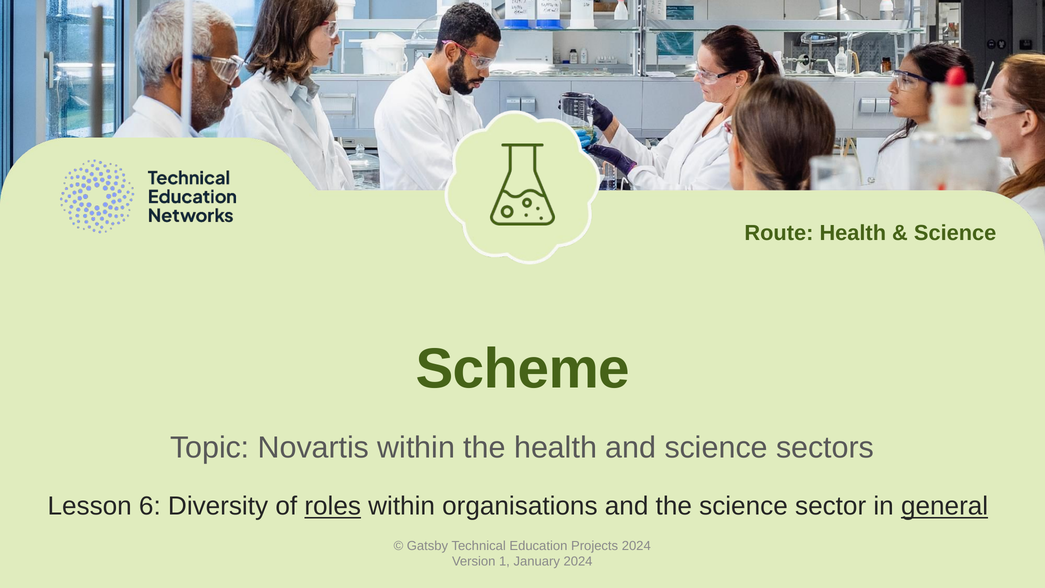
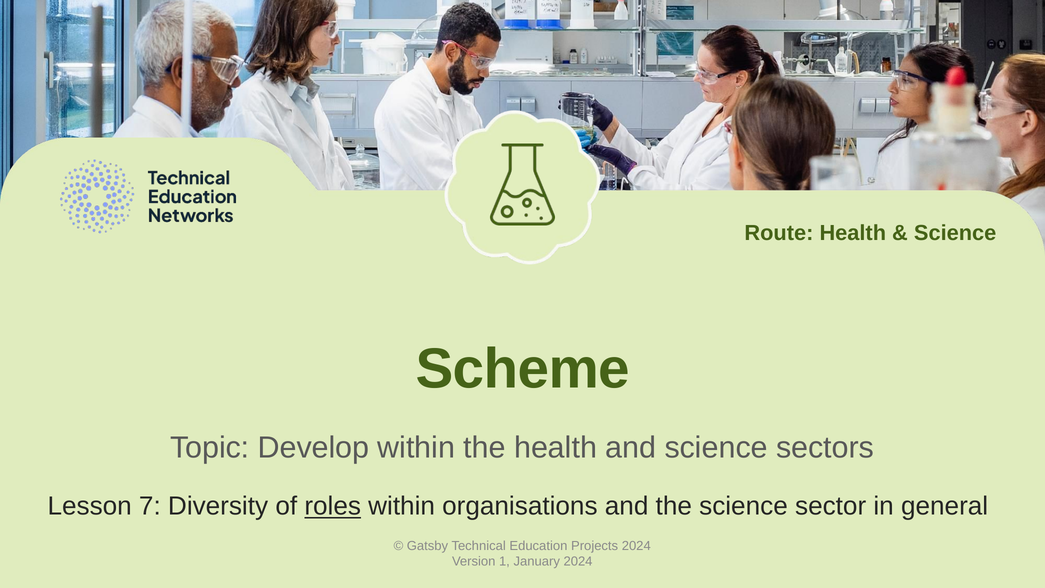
Novartis: Novartis -> Develop
6: 6 -> 7
general underline: present -> none
